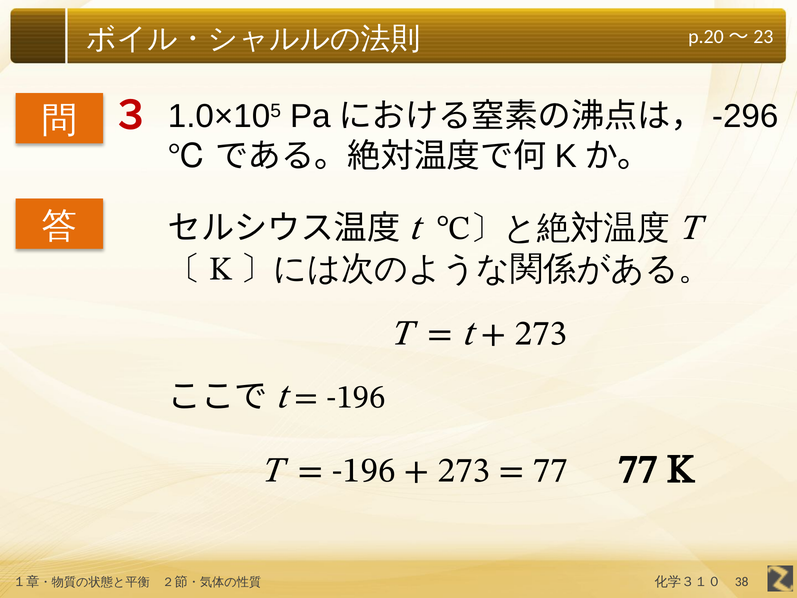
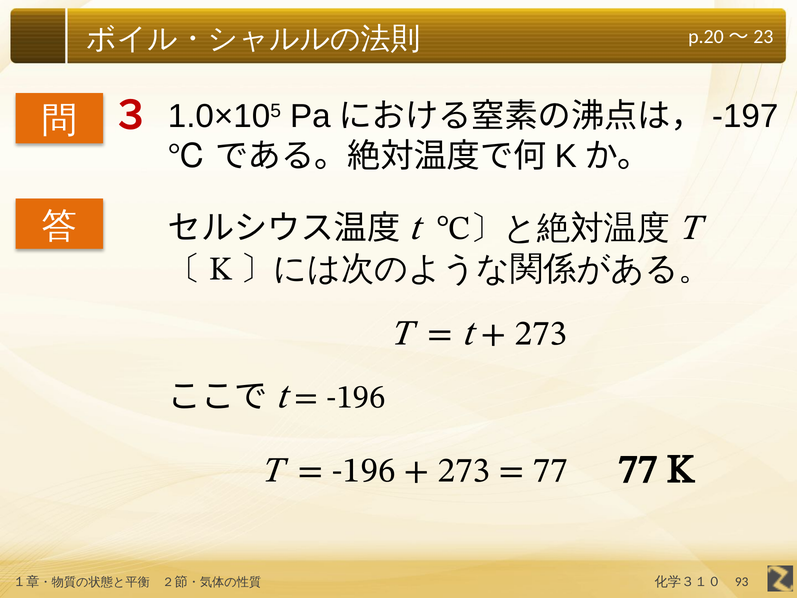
-296: -296 -> -197
38: 38 -> 93
